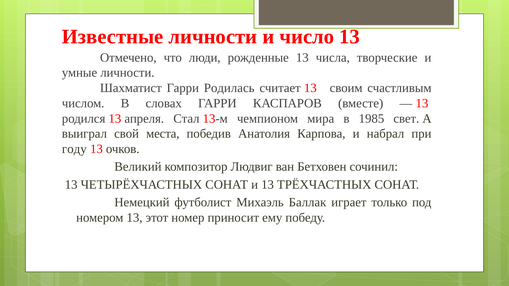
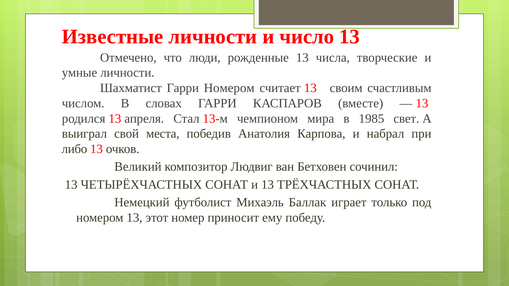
Гарри Родилась: Родилась -> Номером
году: году -> либо
